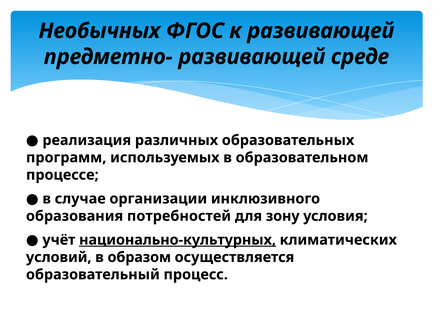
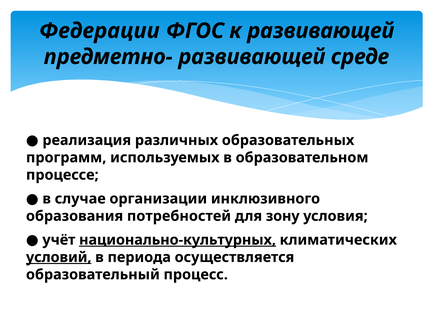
Необычных: Необычных -> Федерации
условий underline: none -> present
образом: образом -> периода
